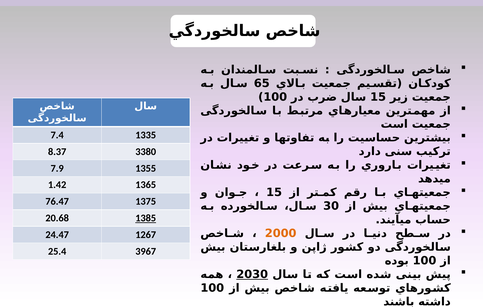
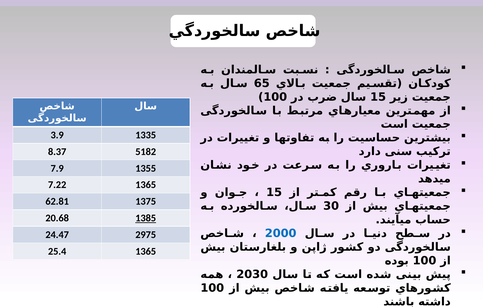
7.4: 7.4 -> 3.9
3380: 3380 -> 5182
1.42: 1.42 -> 7.22
76.47: 76.47 -> 62.81
2000 colour: orange -> blue
1267: 1267 -> 2975
25.4 3967: 3967 -> 1365
2030 underline: present -> none
